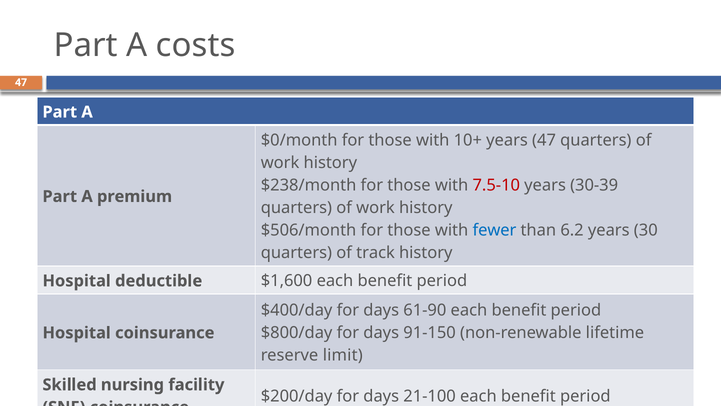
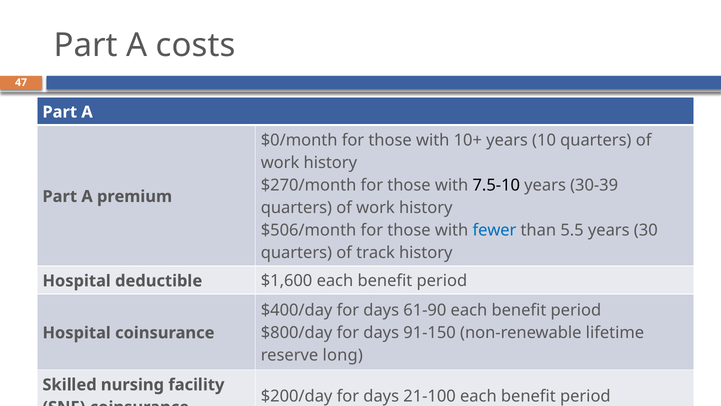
years 47: 47 -> 10
$238/month: $238/month -> $270/month
7.5-10 colour: red -> black
6.2: 6.2 -> 5.5
limit: limit -> long
